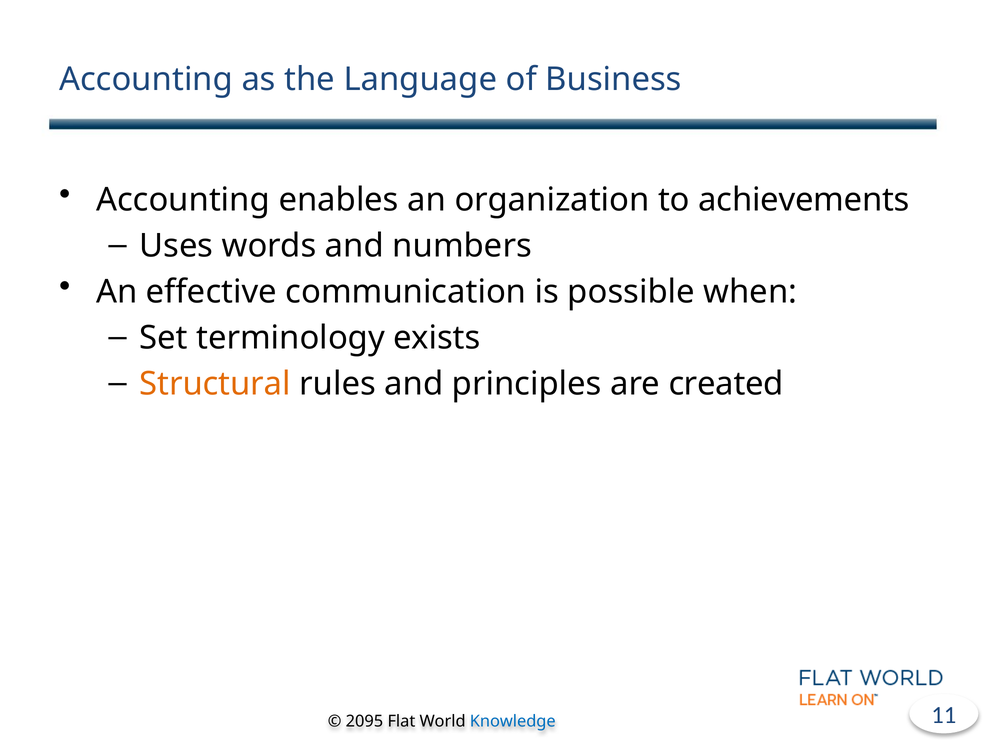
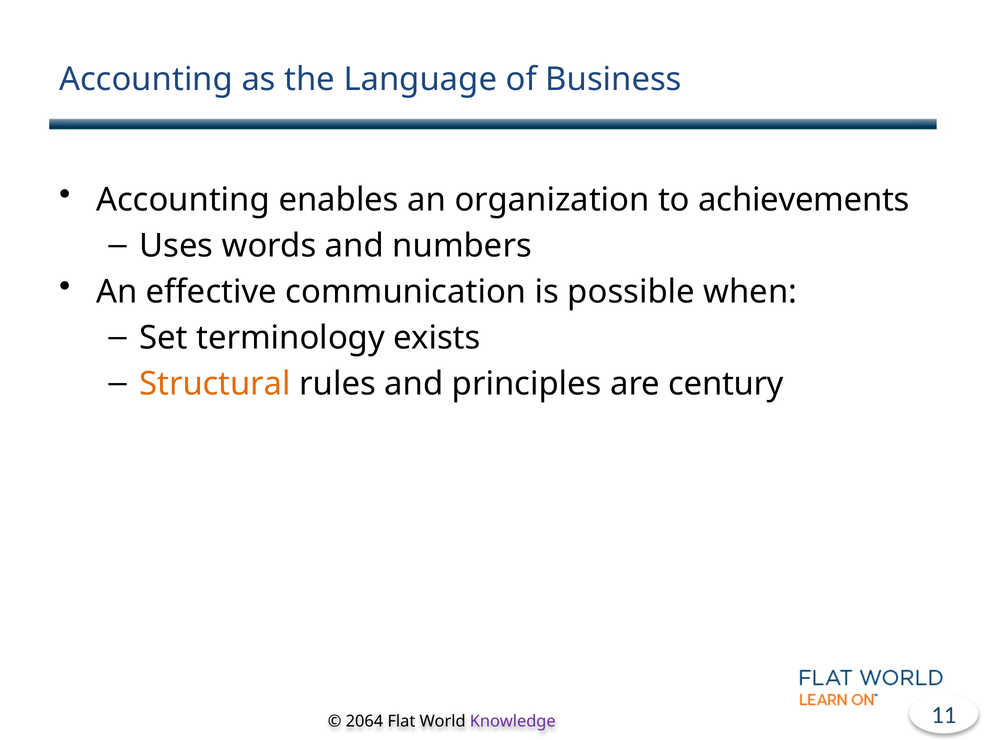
created: created -> century
2095: 2095 -> 2064
Knowledge colour: blue -> purple
